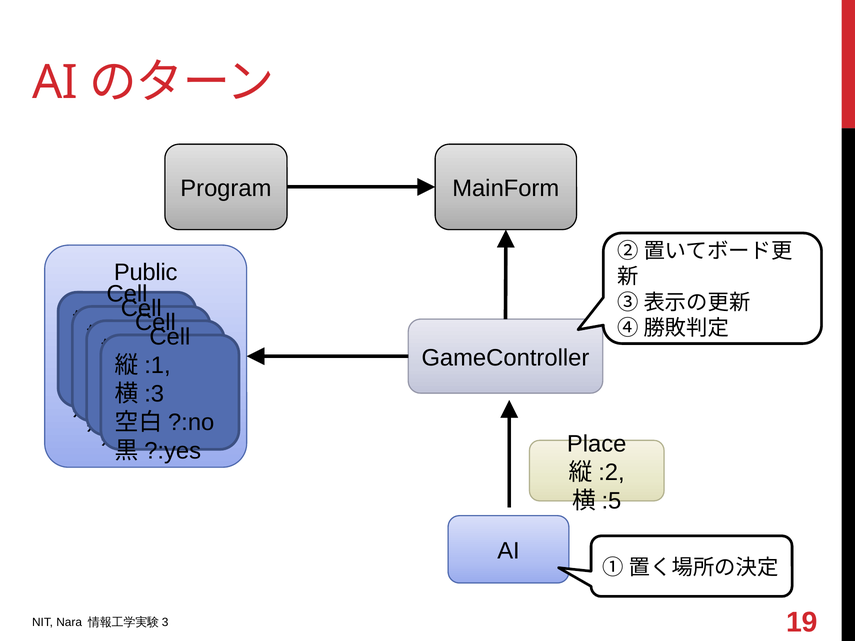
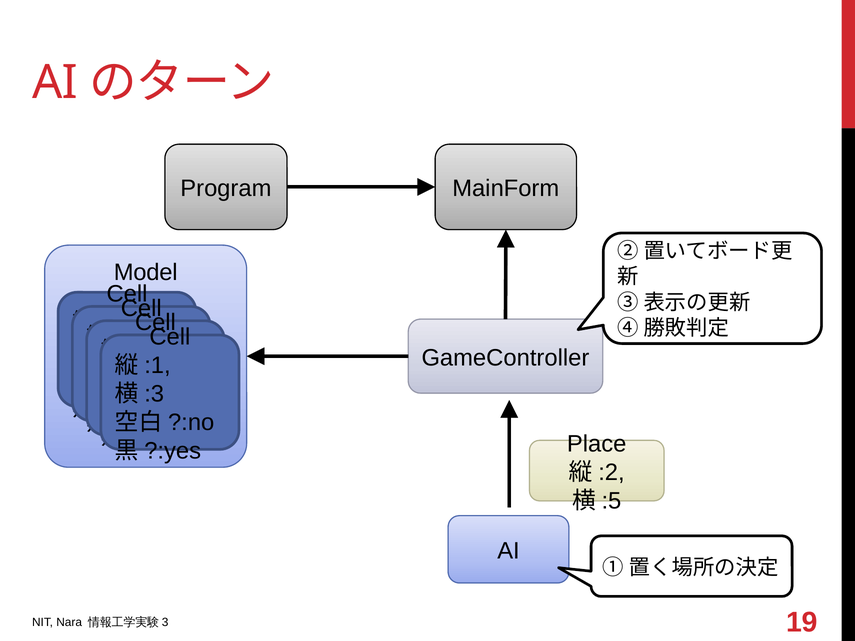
Public: Public -> Model
